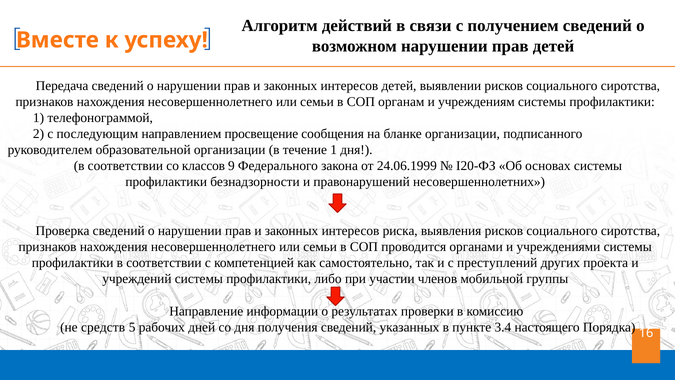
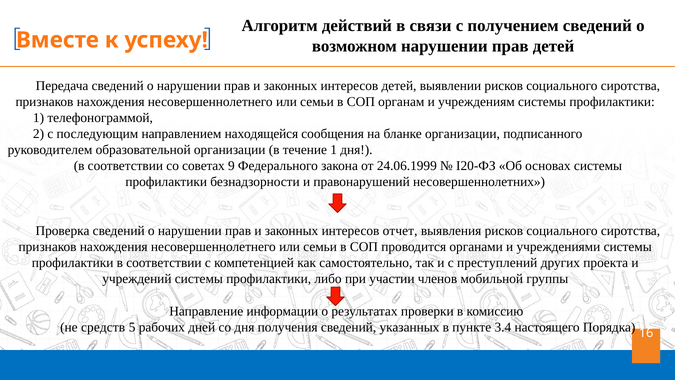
просвещение: просвещение -> находящейся
классов: классов -> советах
риска: риска -> отчет
